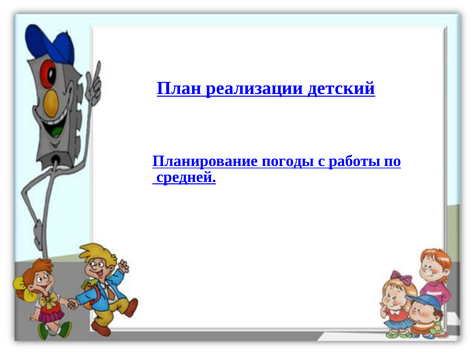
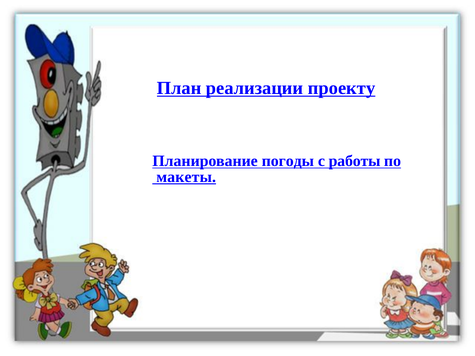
детский: детский -> проекту
средней: средней -> макеты
